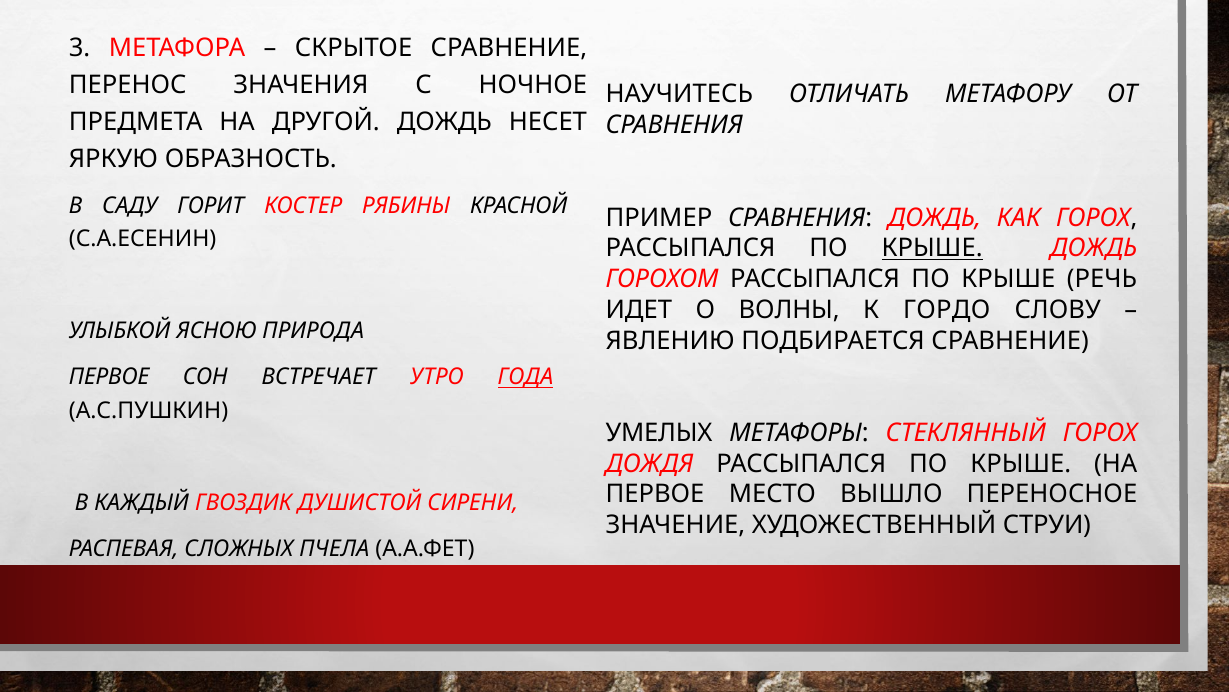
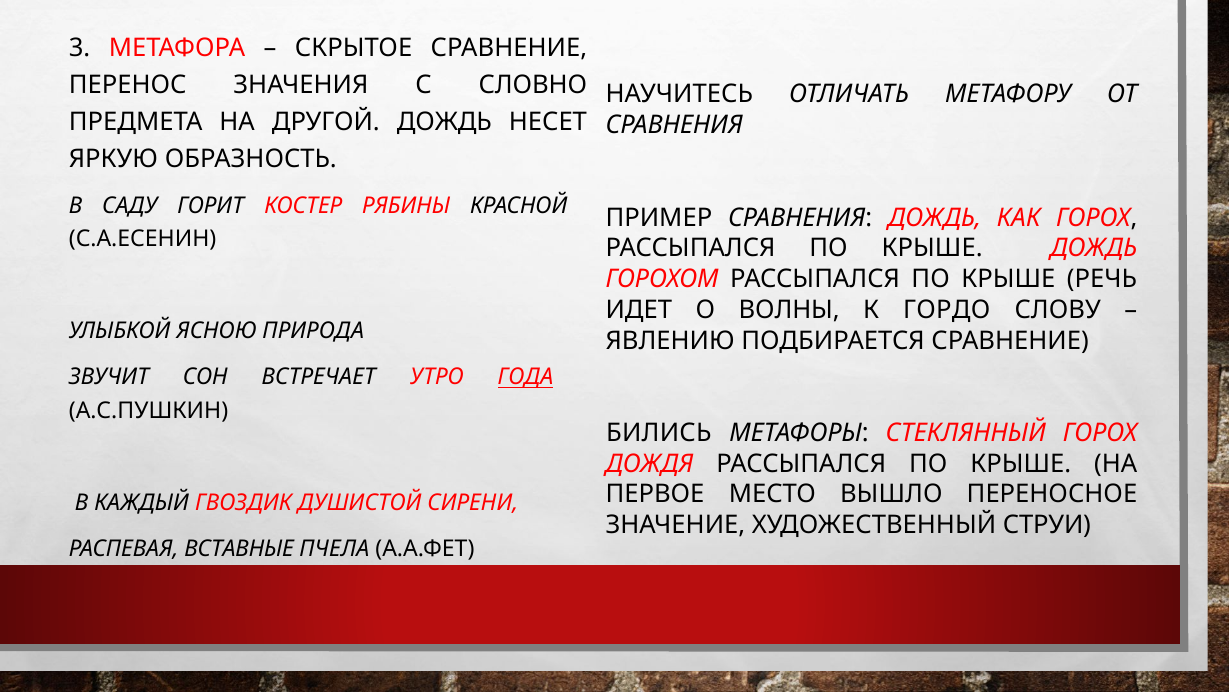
НОЧНОЕ: НОЧНОЕ -> СЛОВНО
КРЫШЕ at (932, 248) underline: present -> none
ПЕРВОЕ at (109, 377): ПЕРВОЕ -> ЗВУЧИТ
УМЕЛЫХ: УМЕЛЫХ -> БИЛИСЬ
СЛОЖНЫХ: СЛОЖНЫХ -> ВСТАВНЫЕ
